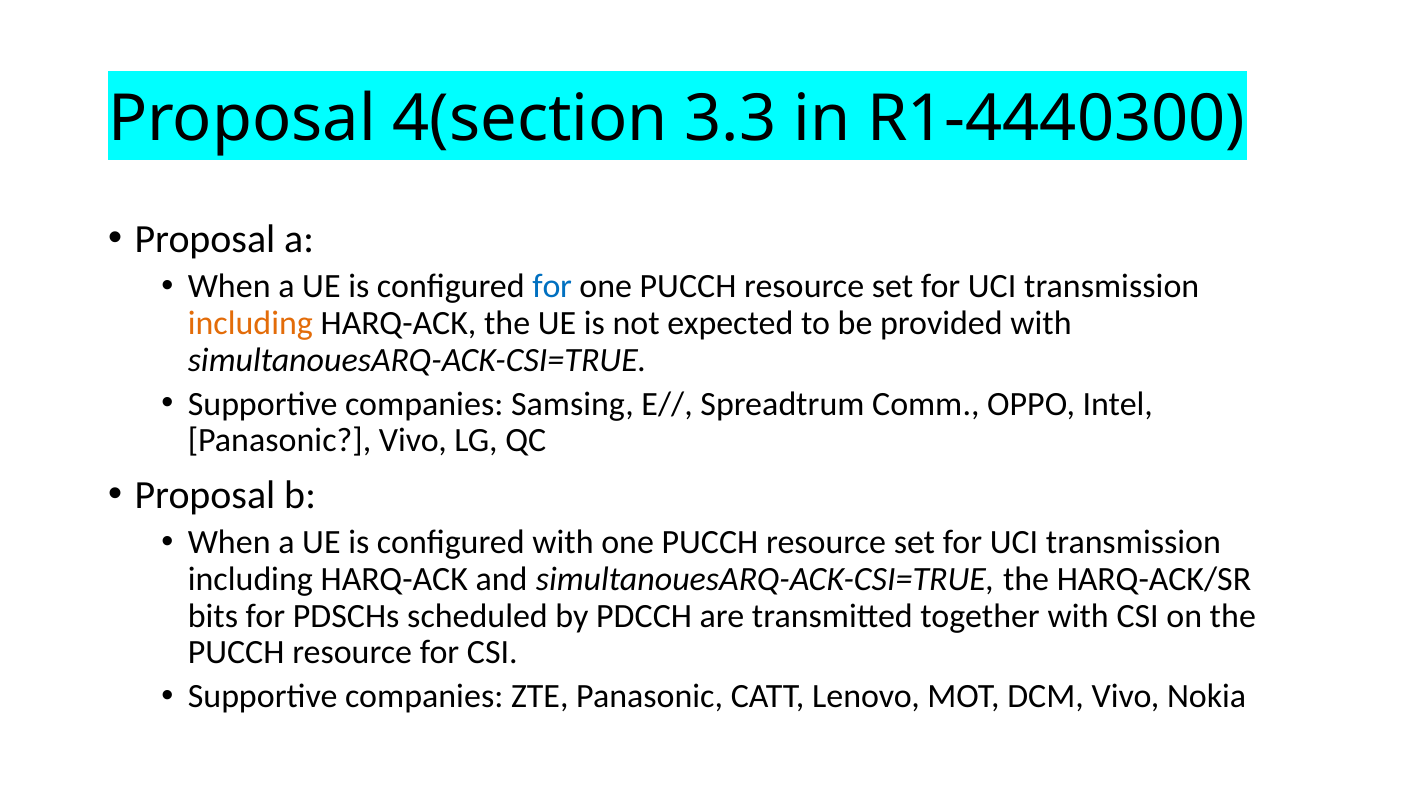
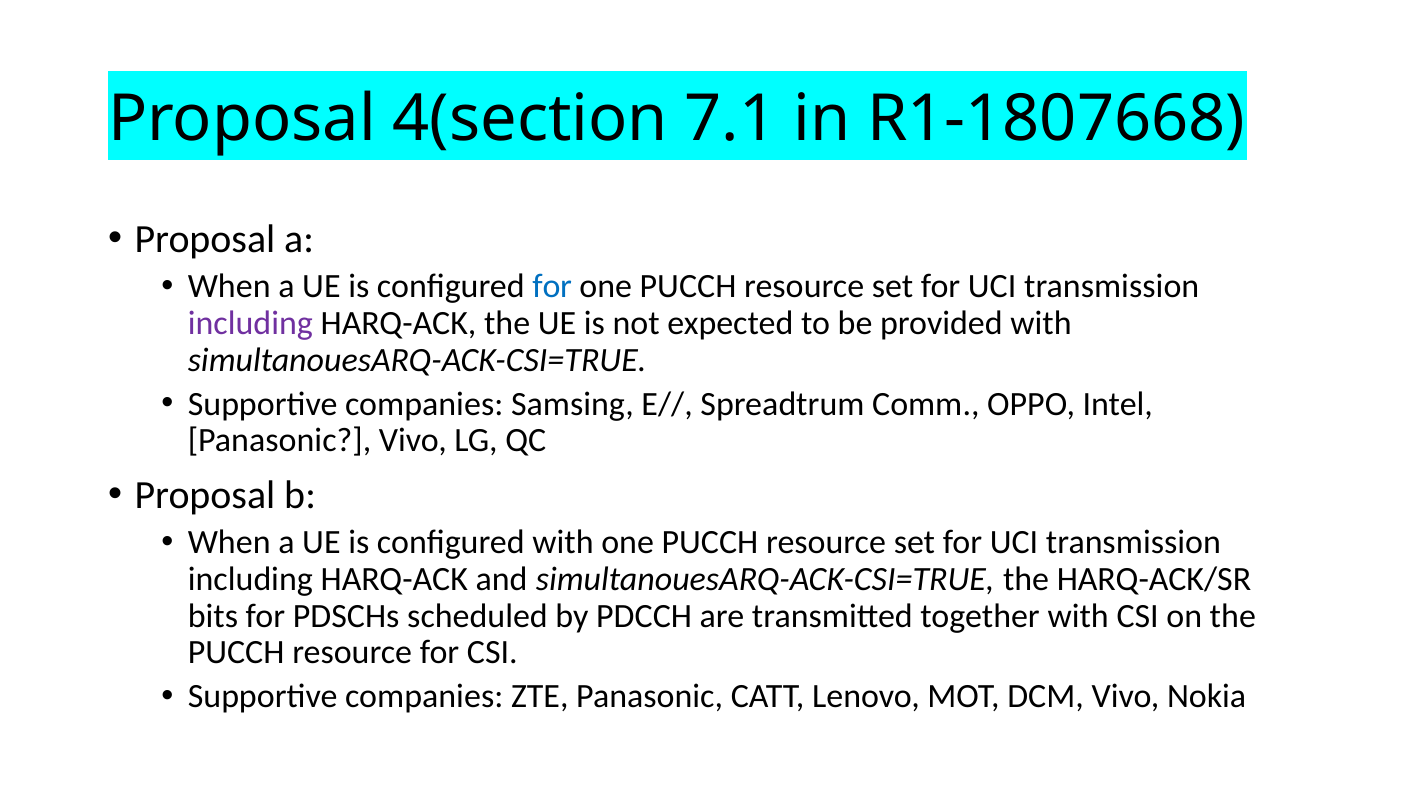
3.3: 3.3 -> 7.1
R1-4440300: R1-4440300 -> R1-1807668
including at (250, 323) colour: orange -> purple
